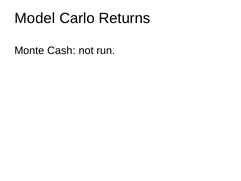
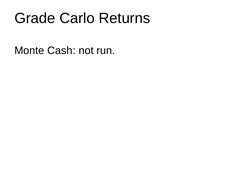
Model: Model -> Grade
